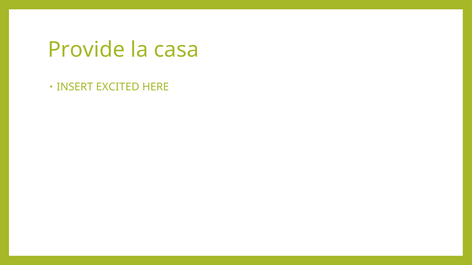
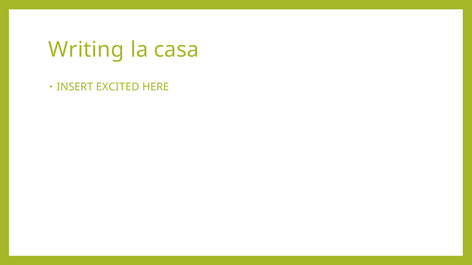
Provide: Provide -> Writing
